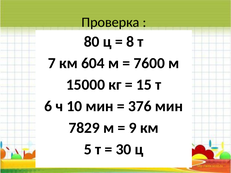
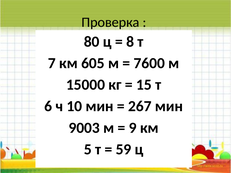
604: 604 -> 605
376: 376 -> 267
7829: 7829 -> 9003
30: 30 -> 59
